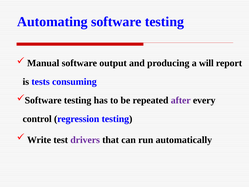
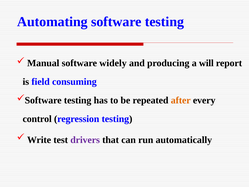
output: output -> widely
tests: tests -> field
after colour: purple -> orange
